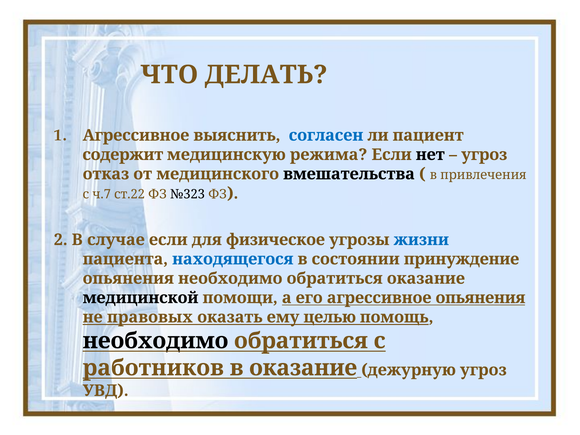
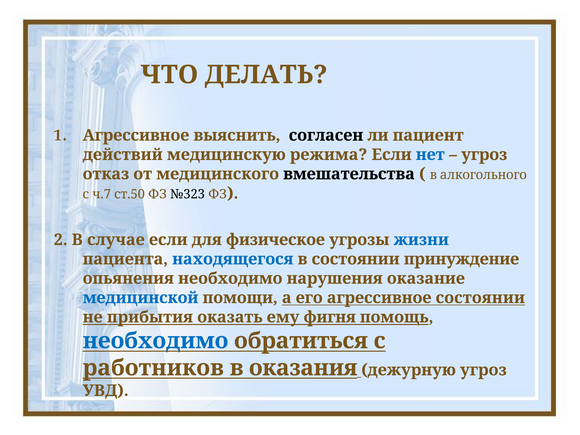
согласен colour: blue -> black
содержит: содержит -> действий
нет colour: black -> blue
привлечения: привлечения -> алкогольного
ст.22: ст.22 -> ст.50
опьянения необходимо обратиться: обратиться -> нарушения
медицинской colour: black -> blue
агрессивное опьянения: опьянения -> состоянии
правовых: правовых -> прибытия
целью: целью -> фигня
необходимо at (156, 341) colour: black -> blue
в оказание: оказание -> оказания
